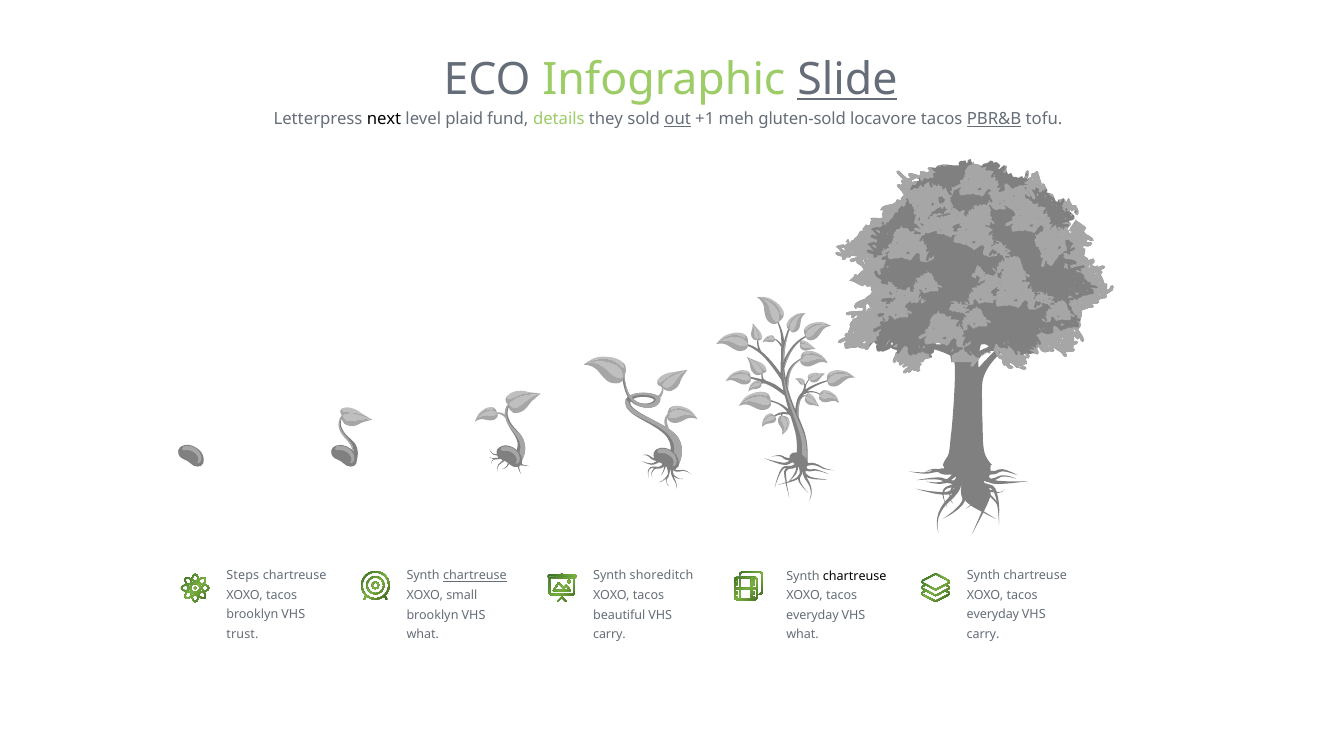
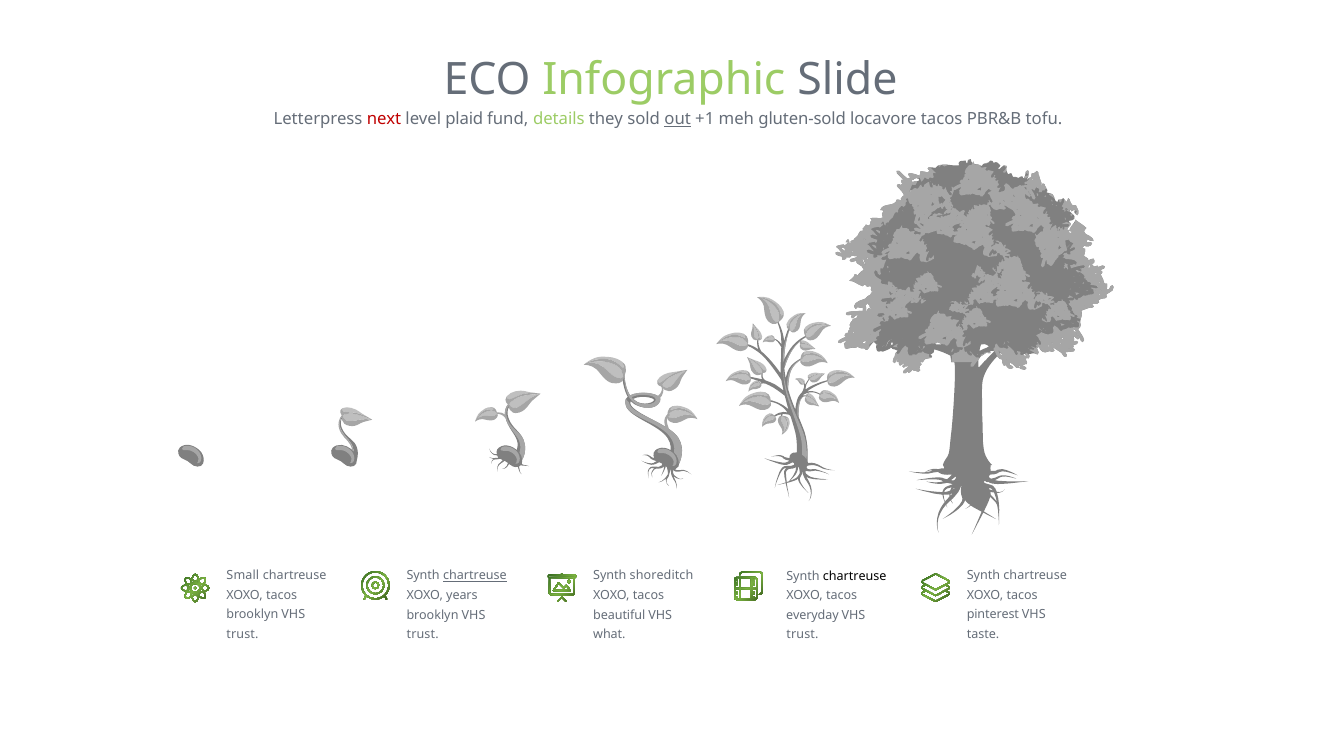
Slide underline: present -> none
next colour: black -> red
PBR&B underline: present -> none
Steps: Steps -> Small
small: small -> years
everyday at (993, 615): everyday -> pinterest
carry at (983, 634): carry -> taste
what at (423, 634): what -> trust
carry at (609, 634): carry -> what
what at (803, 635): what -> trust
